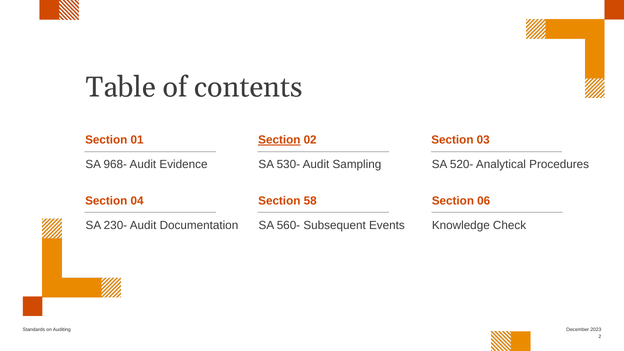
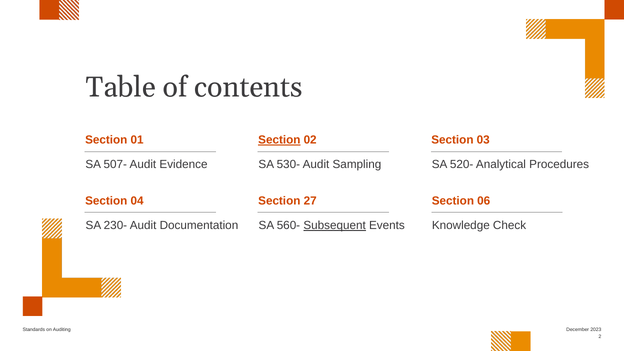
968-: 968- -> 507-
58: 58 -> 27
Subsequent underline: none -> present
